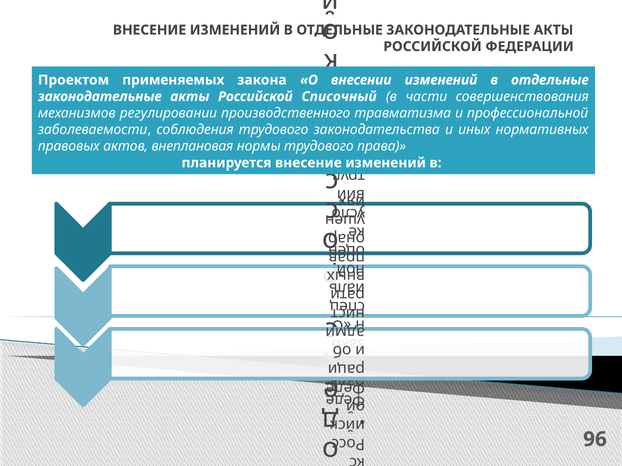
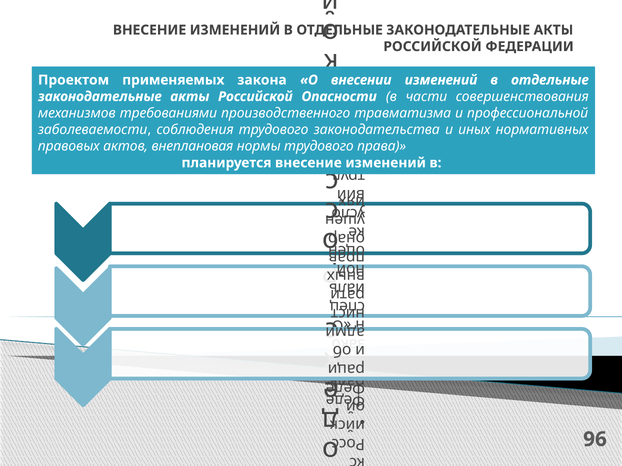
Списочный: Списочный -> Опасности
регулировании: регулировании -> требованиями
